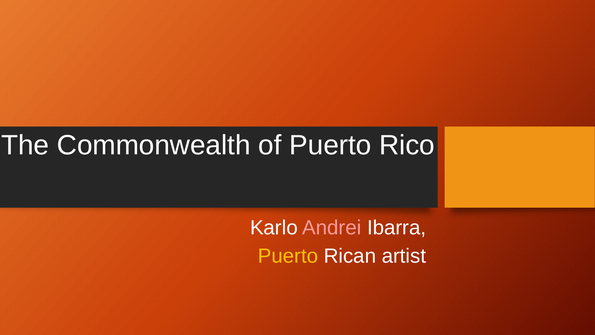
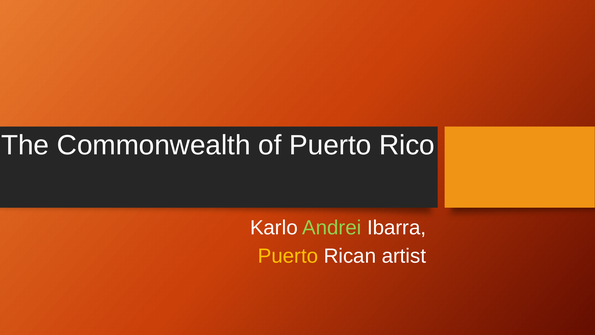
Andrei colour: pink -> light green
